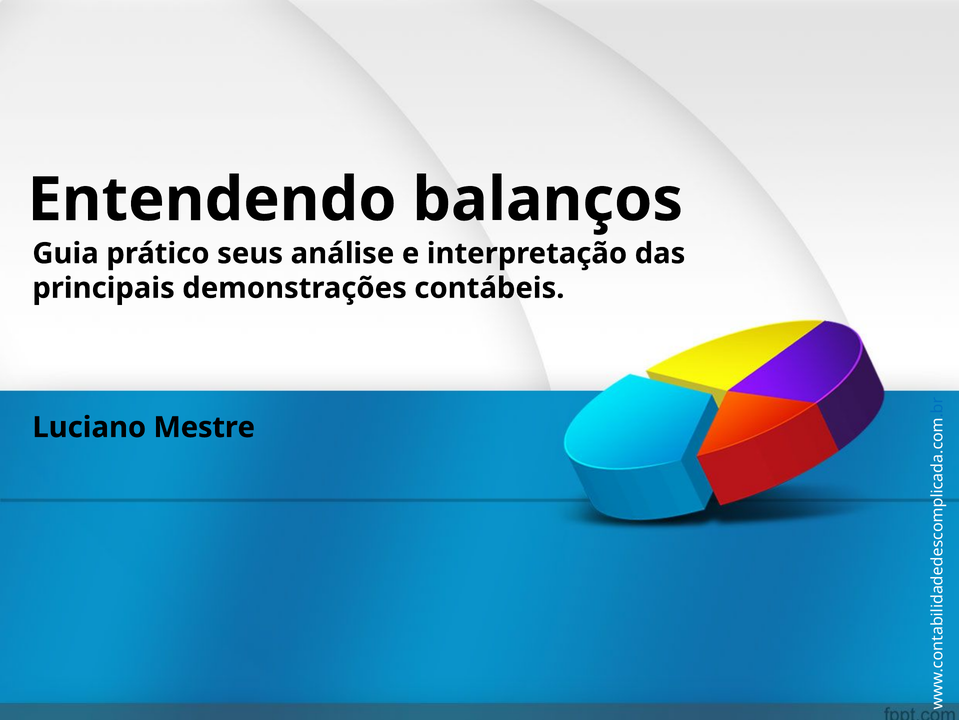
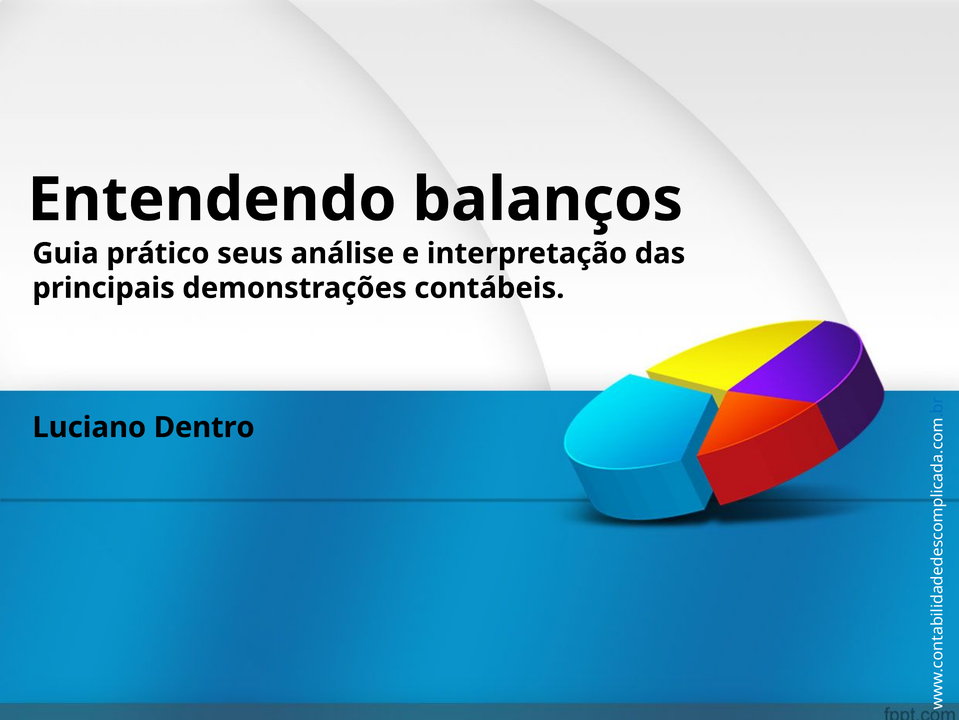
Mestre: Mestre -> Dentro
